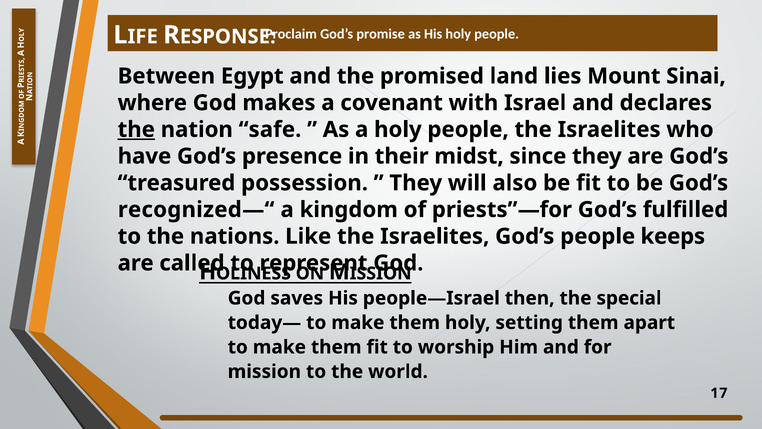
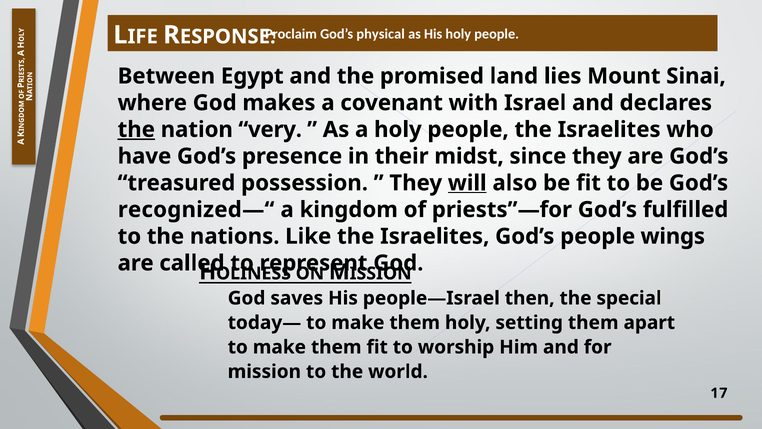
promise: promise -> physical
safe: safe -> very
will underline: none -> present
keeps: keeps -> wings
